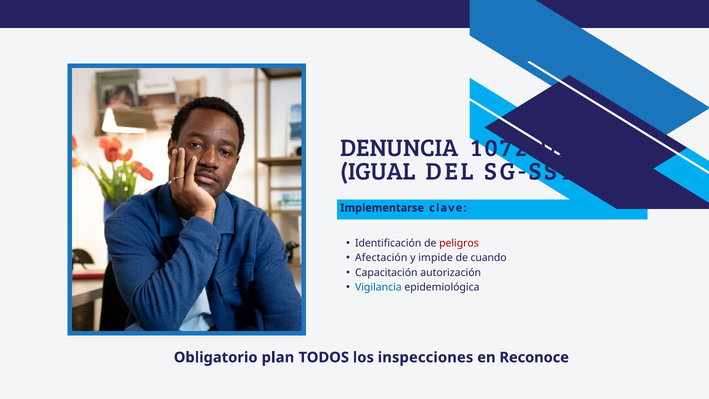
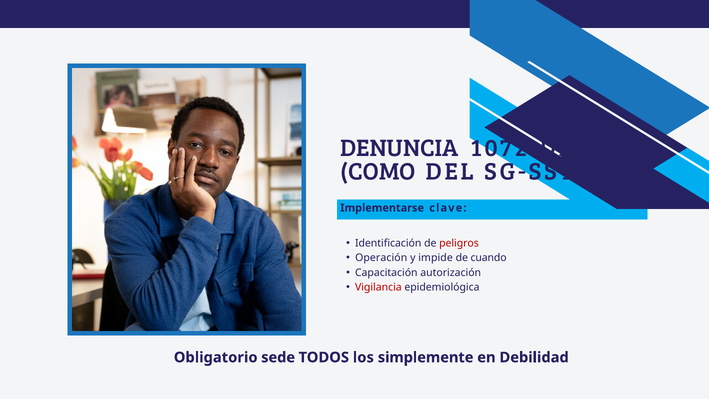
IGUAL: IGUAL -> COMO
Afectación: Afectación -> Operación
Vigilancia colour: blue -> red
plan: plan -> sede
inspecciones: inspecciones -> simplemente
Reconoce: Reconoce -> Debilidad
